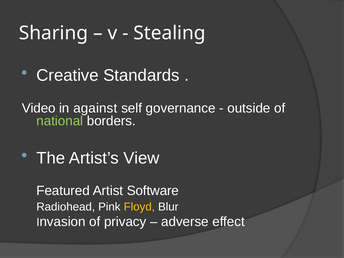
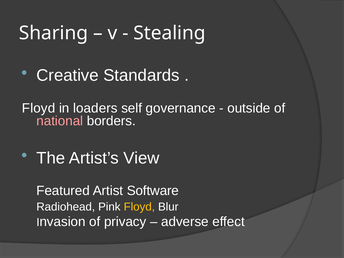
Video at (39, 108): Video -> Floyd
against: against -> loaders
national colour: light green -> pink
